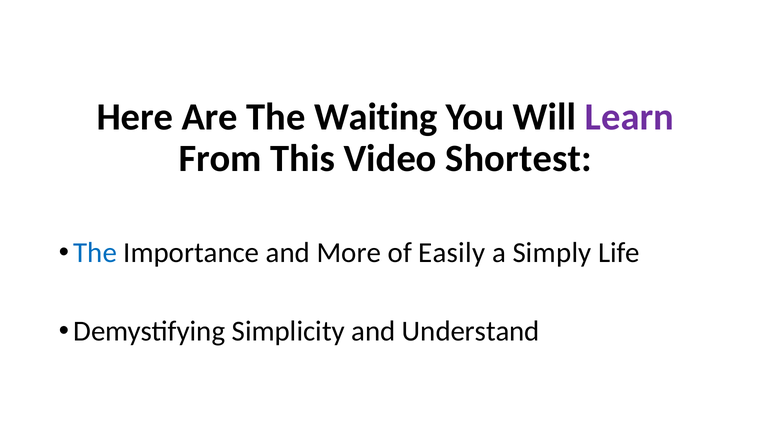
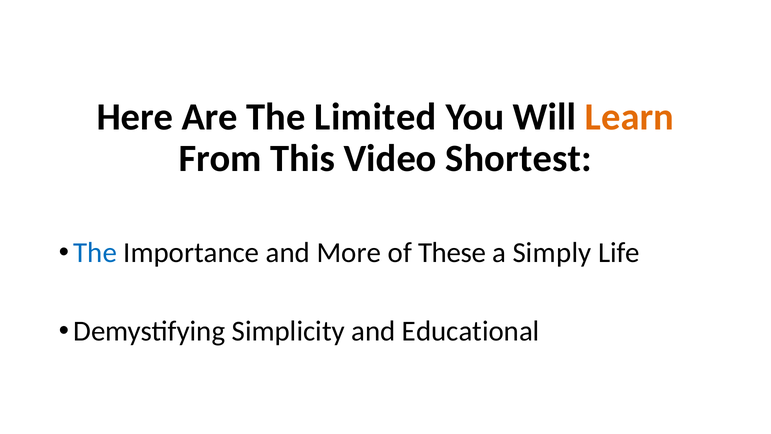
Waiting: Waiting -> Limited
Learn colour: purple -> orange
Easily: Easily -> These
Understand: Understand -> Educational
